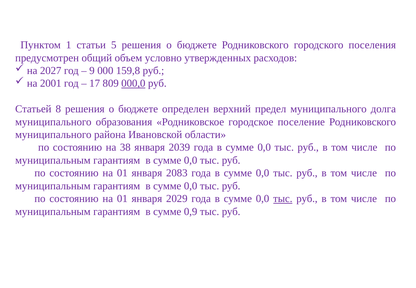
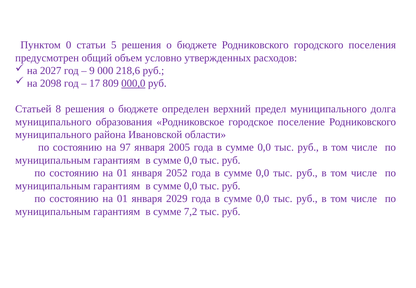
1: 1 -> 0
159,8: 159,8 -> 218,6
2001: 2001 -> 2098
38: 38 -> 97
2039: 2039 -> 2005
2083: 2083 -> 2052
тыс at (283, 199) underline: present -> none
0,9: 0,9 -> 7,2
